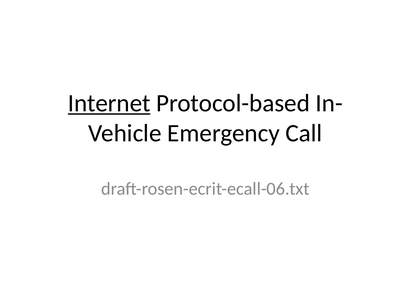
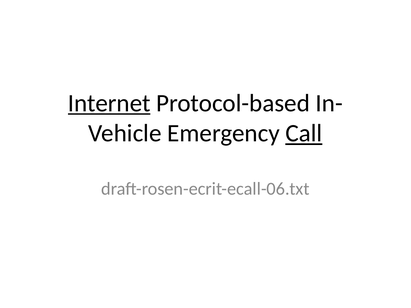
Call underline: none -> present
